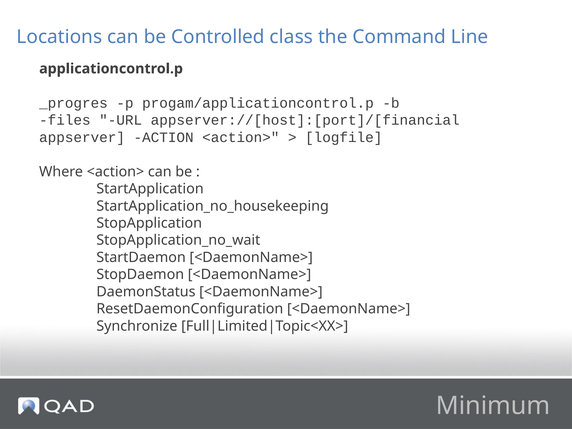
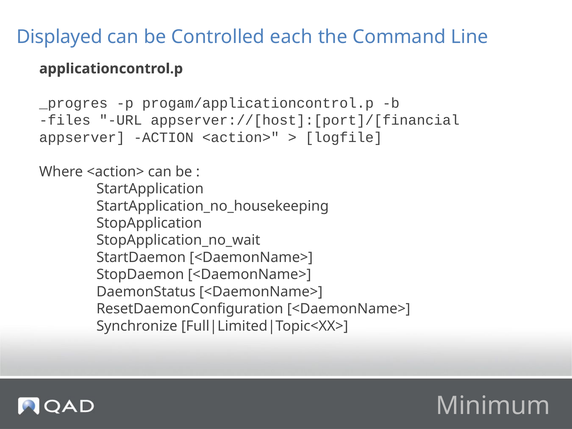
Locations: Locations -> Displayed
class: class -> each
